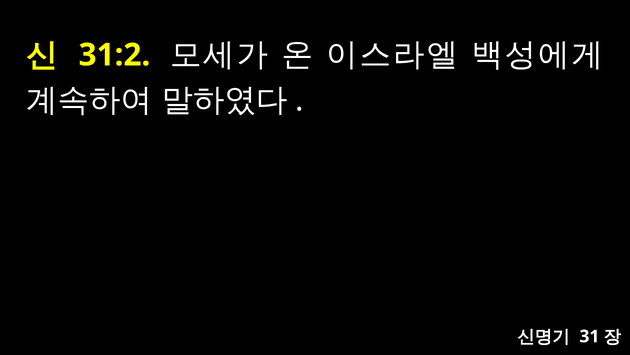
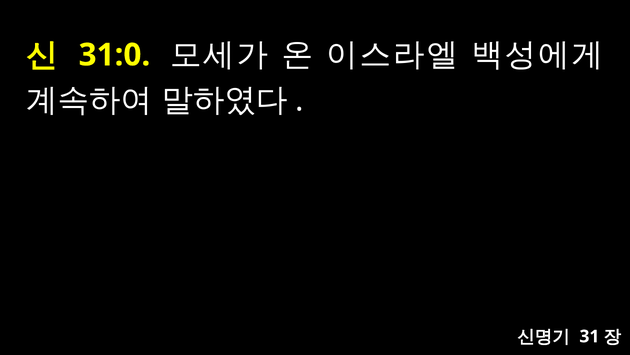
31:2: 31:2 -> 31:0
